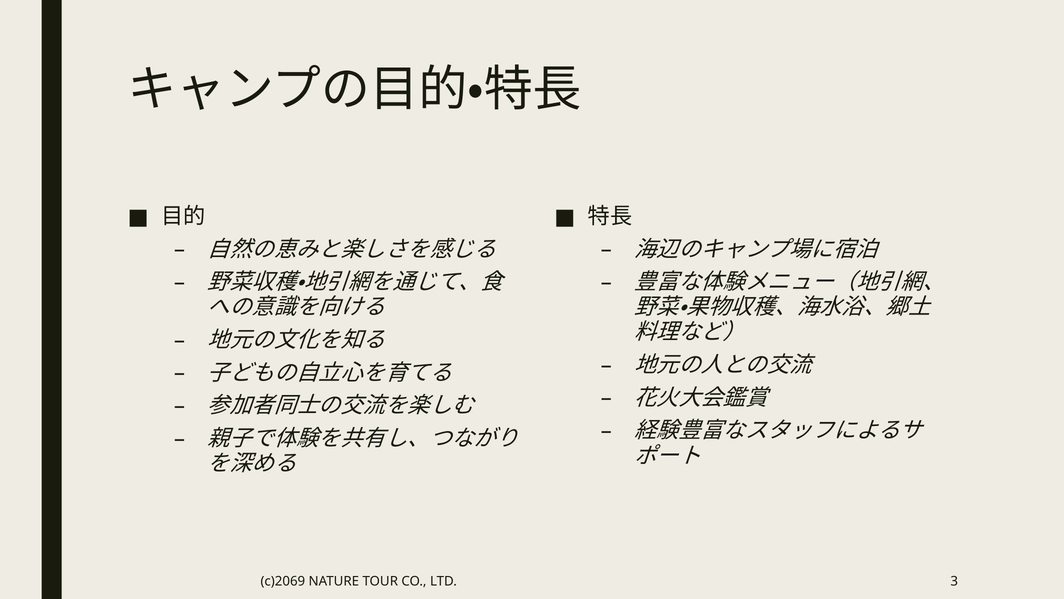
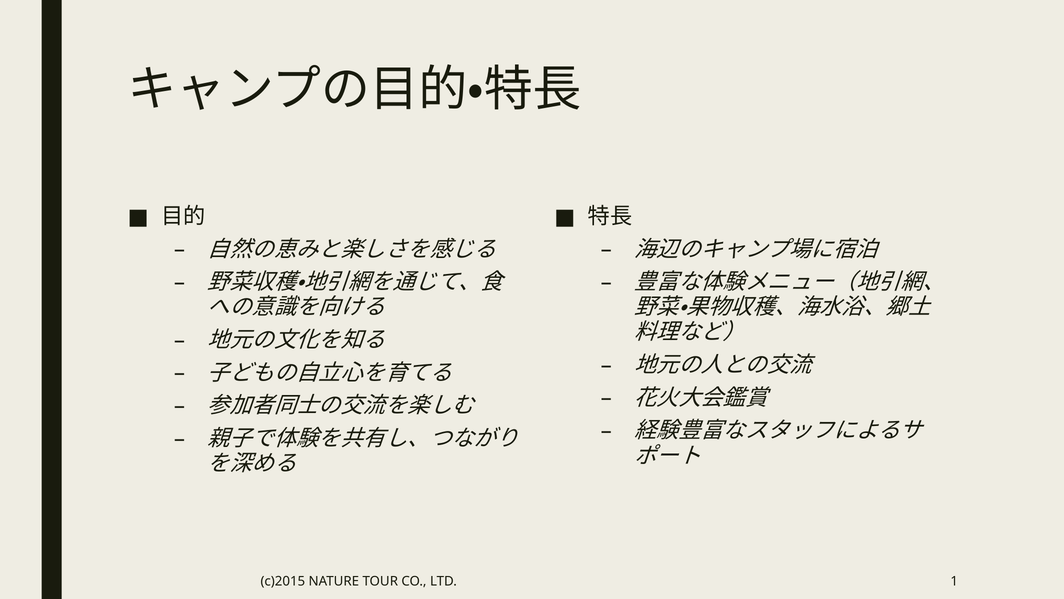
c)2069: c)2069 -> c)2015
3: 3 -> 1
